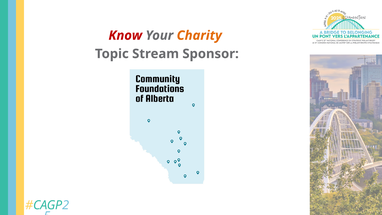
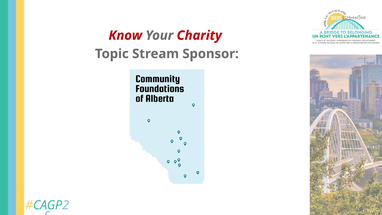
Charity colour: orange -> red
